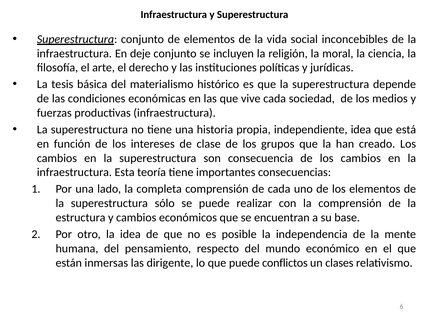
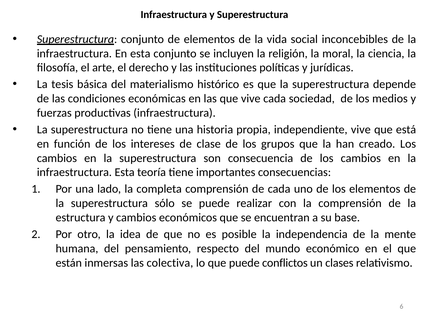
En deje: deje -> esta
independiente idea: idea -> vive
dirigente: dirigente -> colectiva
